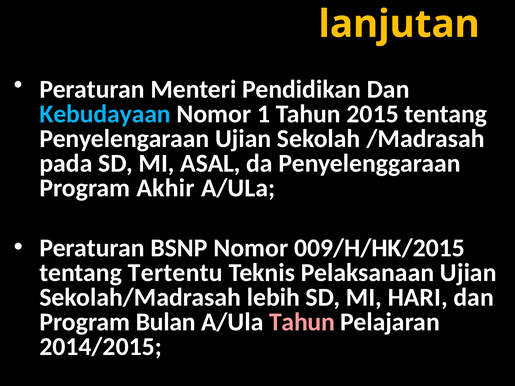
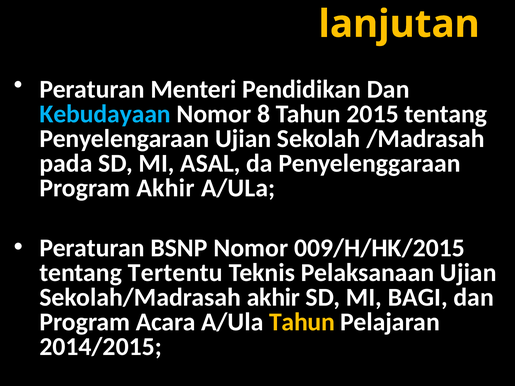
1: 1 -> 8
Sekolah/Madrasah lebih: lebih -> akhir
HARI: HARI -> BAGI
Bulan: Bulan -> Acara
Tahun at (302, 322) colour: pink -> yellow
